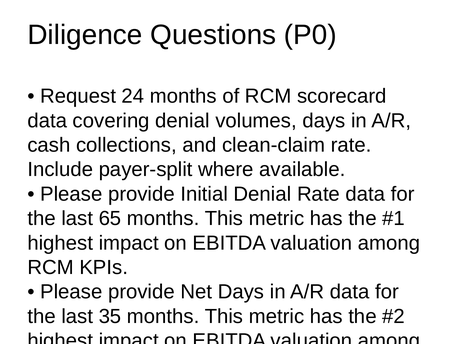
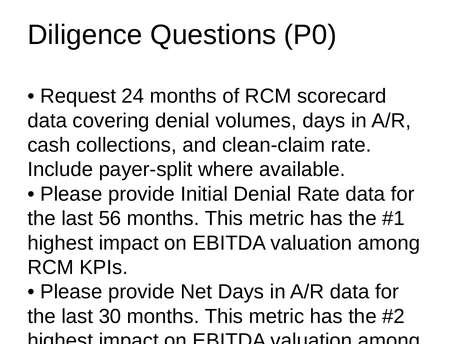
65: 65 -> 56
35: 35 -> 30
